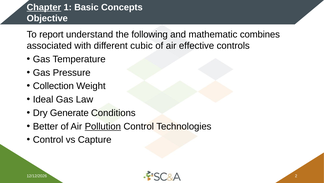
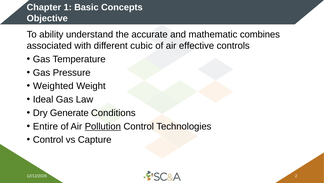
Chapter underline: present -> none
report: report -> ability
following: following -> accurate
Collection: Collection -> Weighted
Better: Better -> Entire
